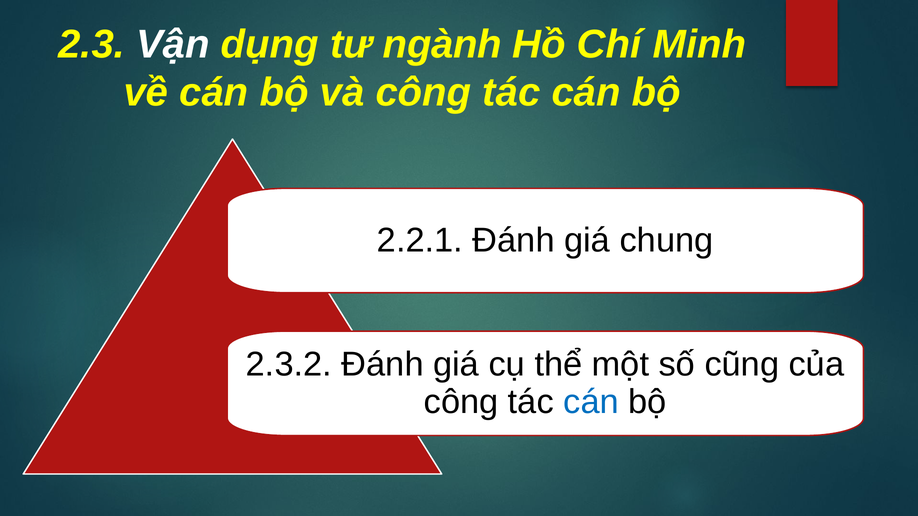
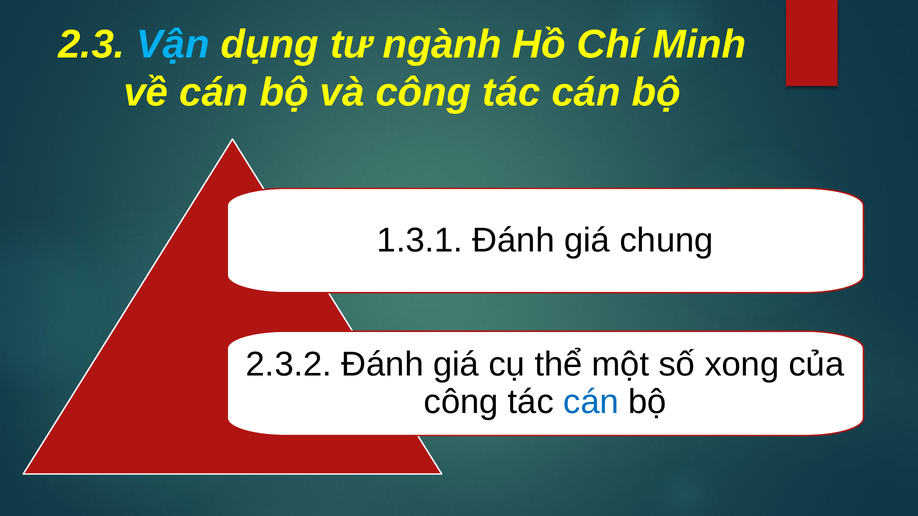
Vận colour: white -> light blue
2.2.1: 2.2.1 -> 1.3.1
cũng: cũng -> xong
